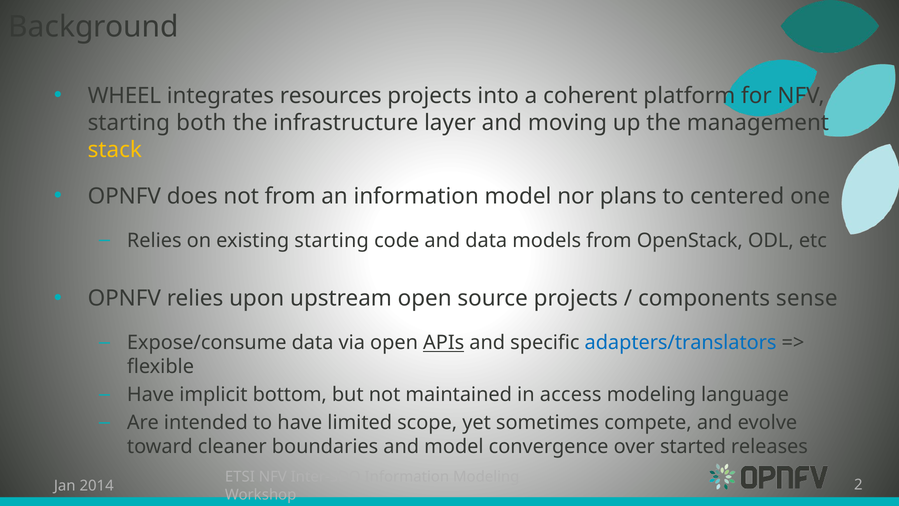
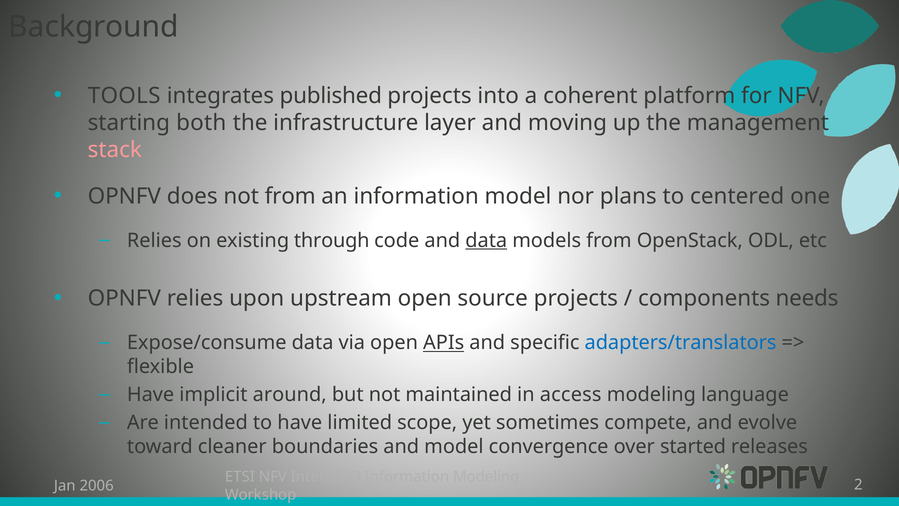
WHEEL: WHEEL -> TOOLS
resources: resources -> published
stack colour: yellow -> pink
existing starting: starting -> through
data at (486, 240) underline: none -> present
sense: sense -> needs
bottom: bottom -> around
2014: 2014 -> 2006
